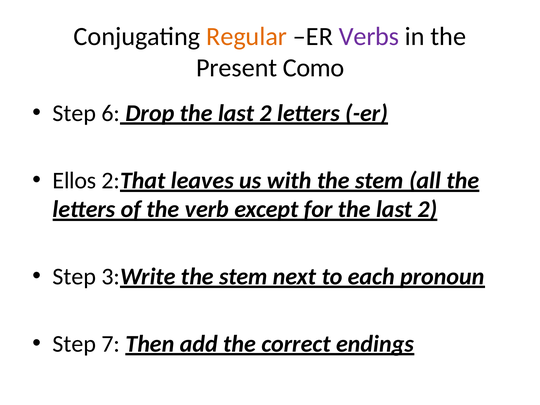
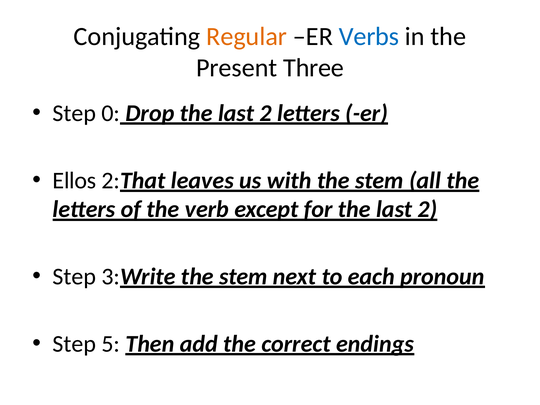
Verbs colour: purple -> blue
Como: Como -> Three
6: 6 -> 0
7: 7 -> 5
